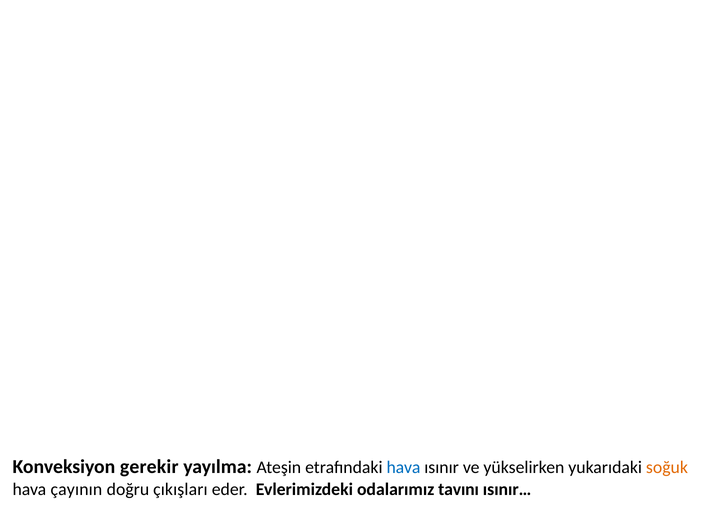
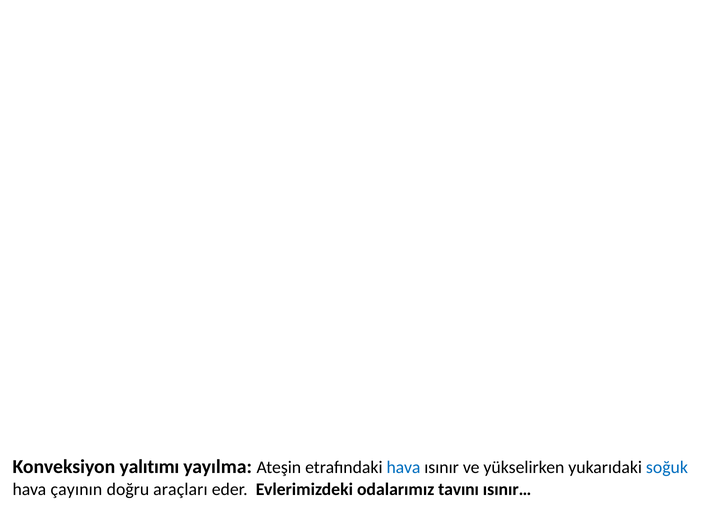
gerekir: gerekir -> yalıtımı
soğuk colour: orange -> blue
çıkışları: çıkışları -> araçları
